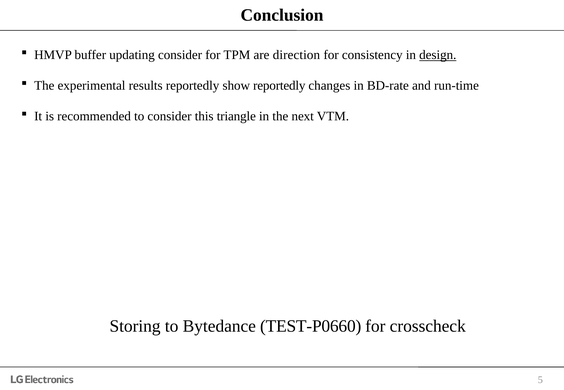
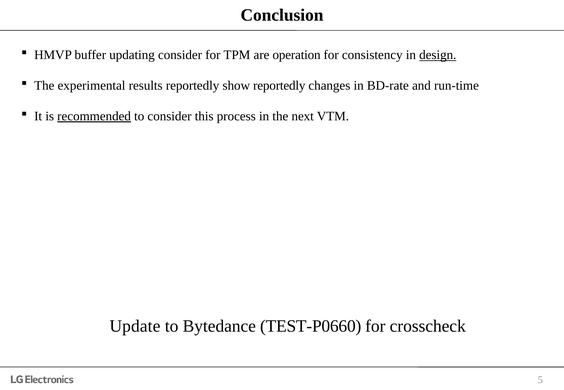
direction: direction -> operation
recommended underline: none -> present
triangle: triangle -> process
Storing: Storing -> Update
